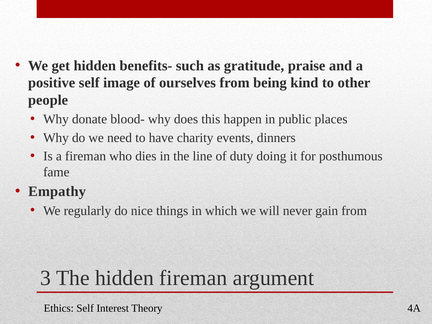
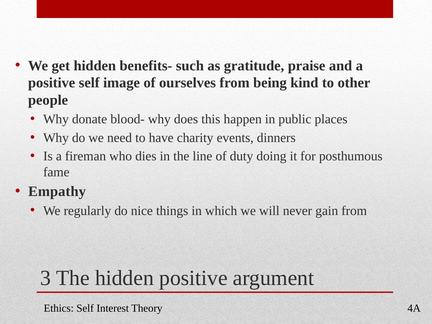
hidden fireman: fireman -> positive
